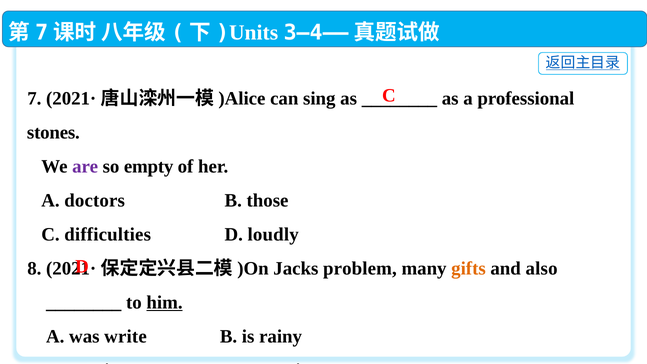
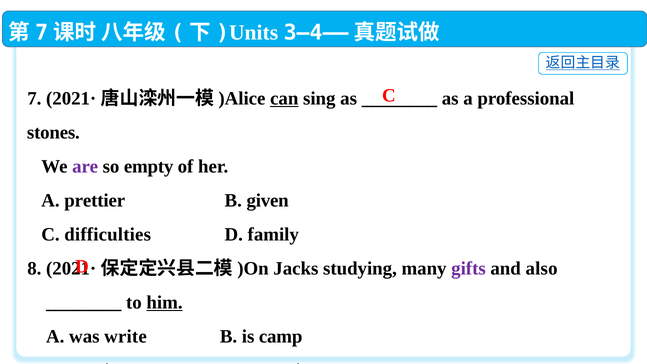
can underline: none -> present
doctors: doctors -> prettier
B those: those -> given
loudly: loudly -> family
problem: problem -> studying
gifts colour: orange -> purple
rainy: rainy -> camp
